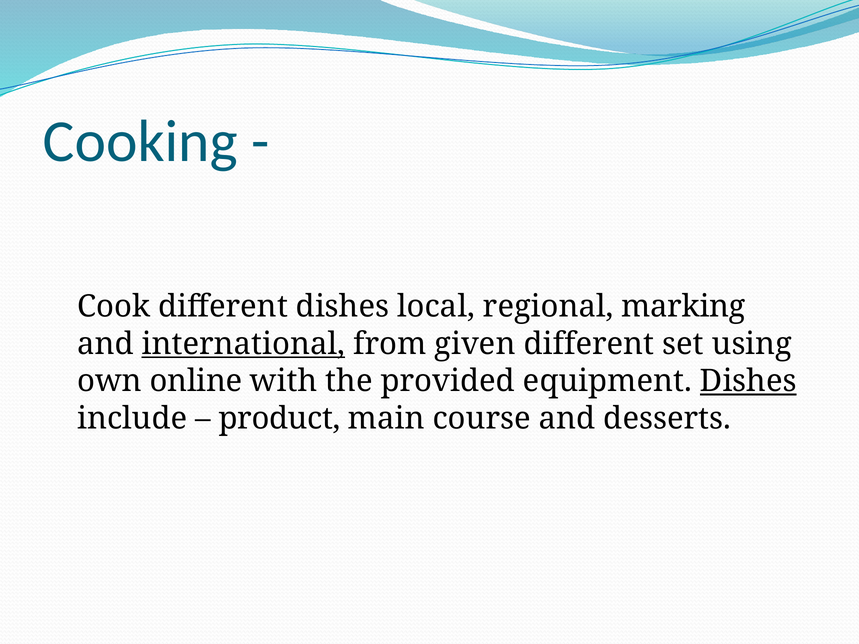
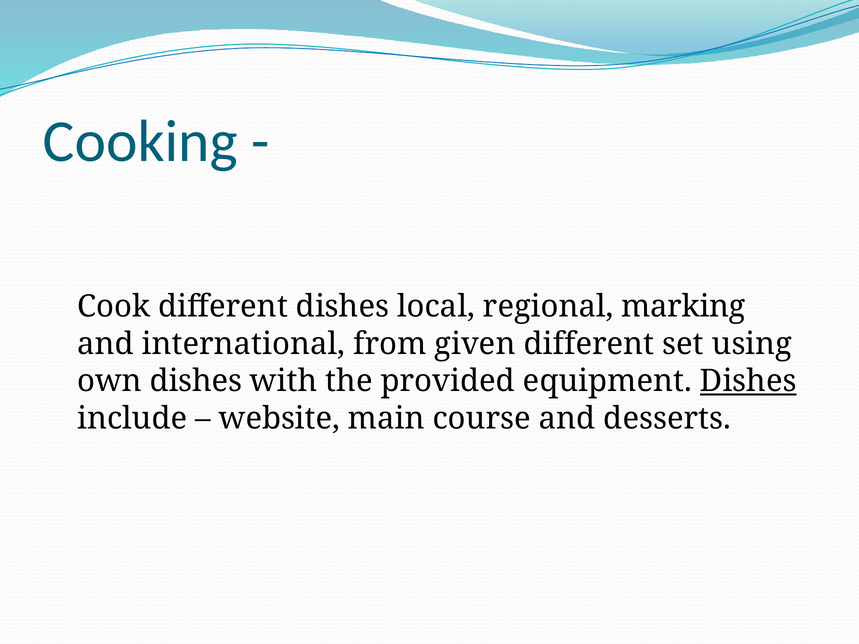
international underline: present -> none
own online: online -> dishes
product: product -> website
